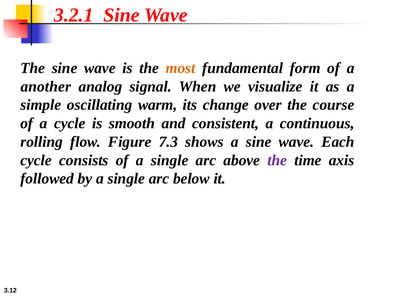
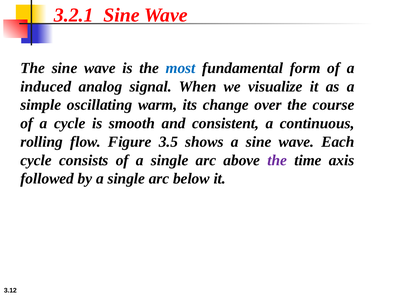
most colour: orange -> blue
another: another -> induced
7.3: 7.3 -> 3.5
